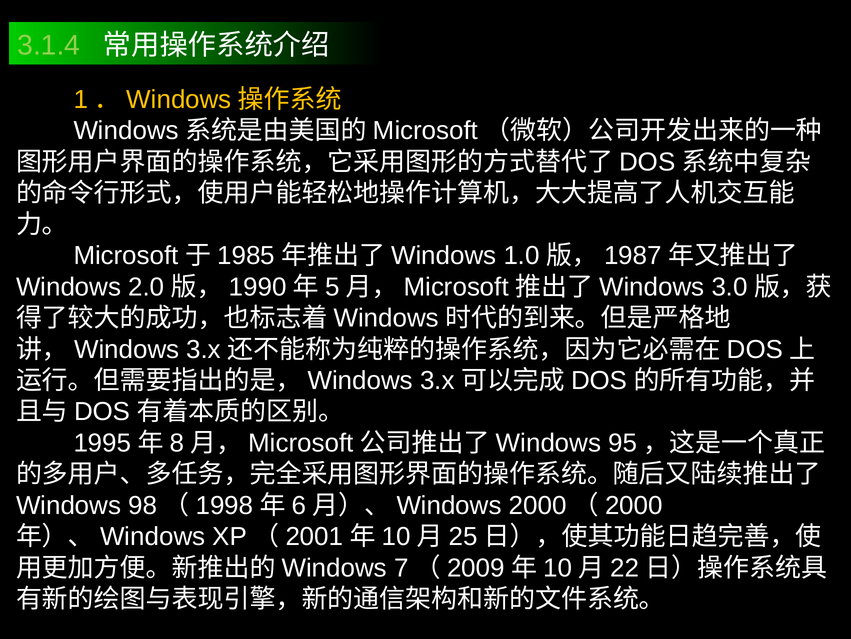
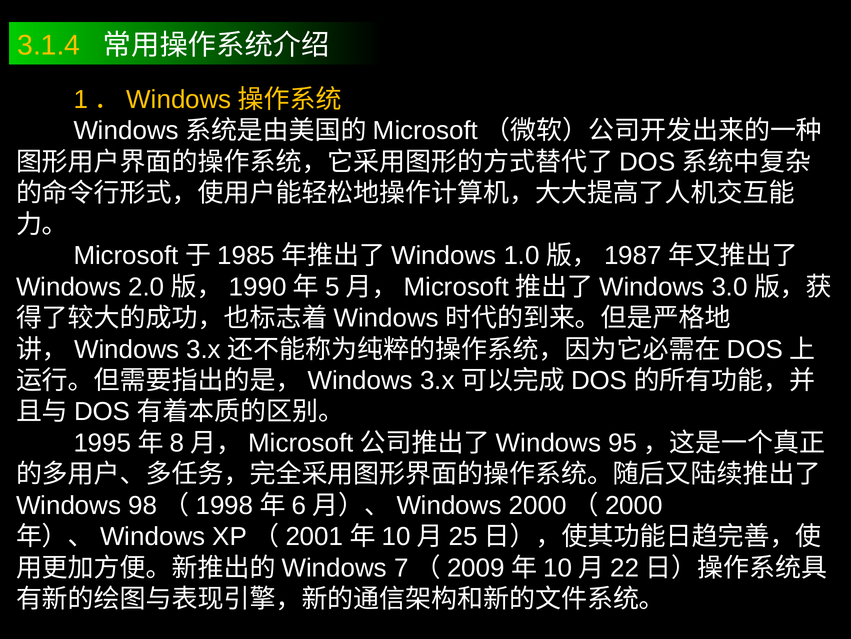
3.1.4 colour: light green -> yellow
